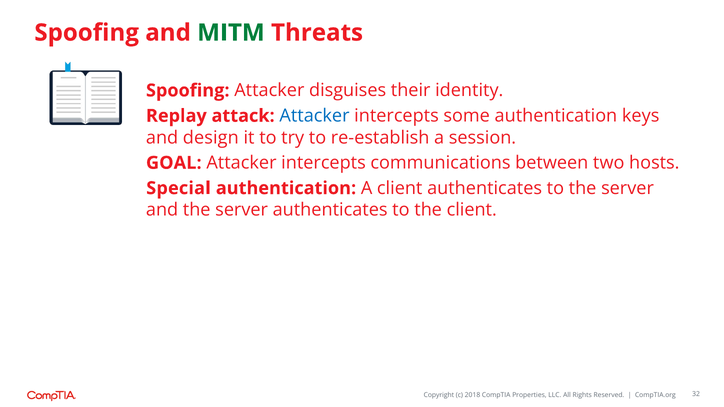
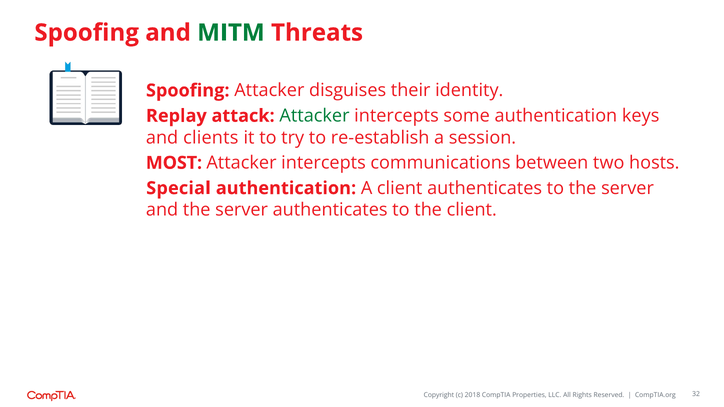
Attacker at (314, 116) colour: blue -> green
design: design -> clients
GOAL: GOAL -> MOST
